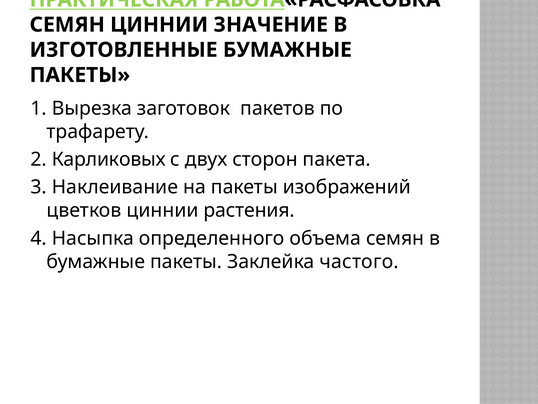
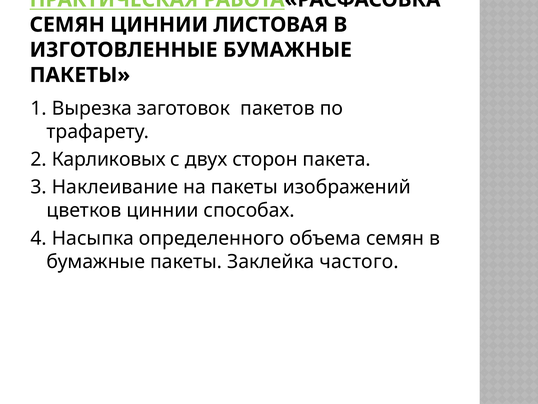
ЗНАЧЕНИЕ: ЗНАЧЕНИЕ -> ЛИСТОВАЯ
растения: растения -> способах
